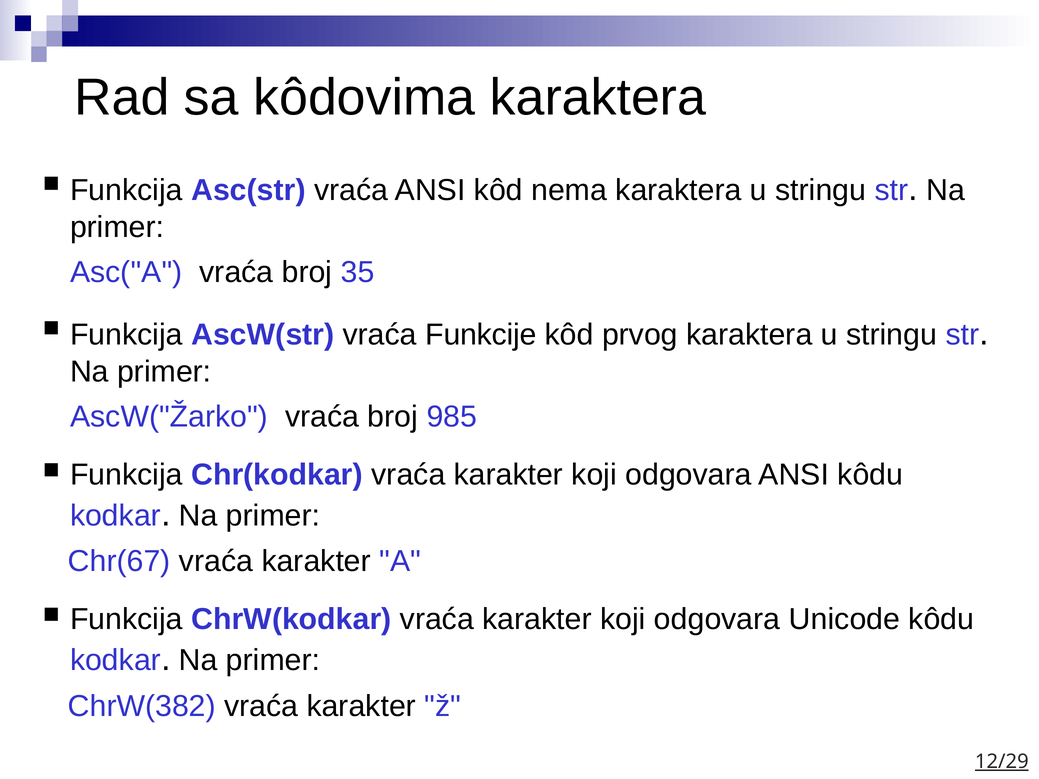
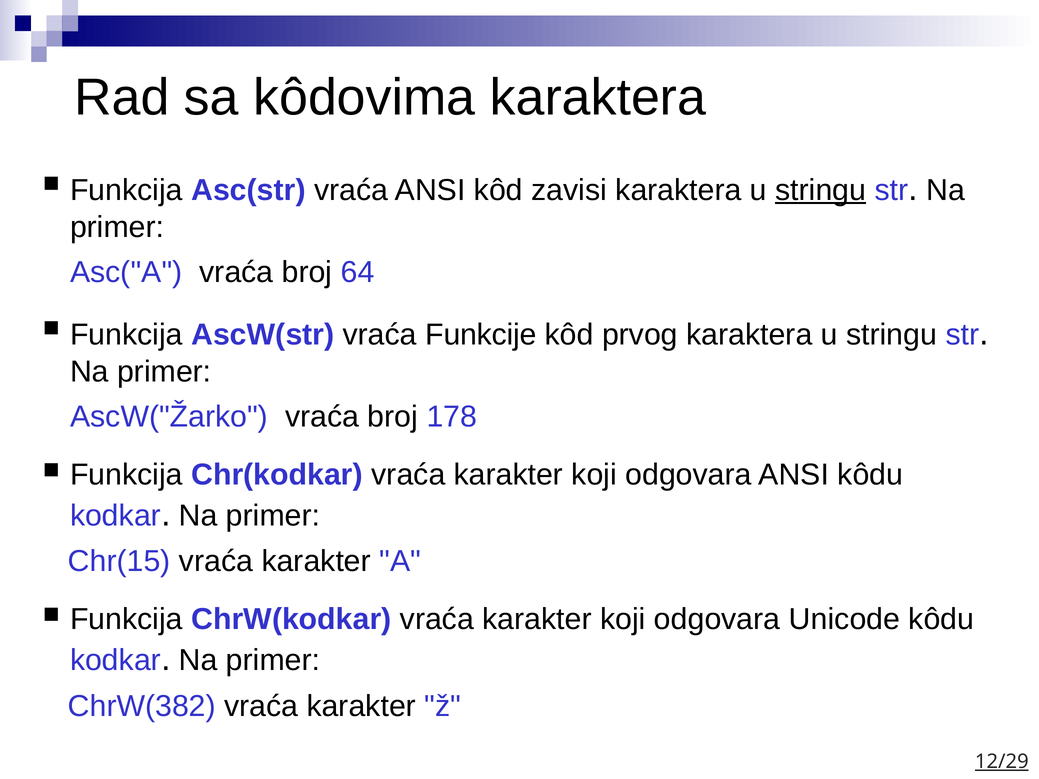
nema: nema -> zavisi
stringu at (821, 190) underline: none -> present
35: 35 -> 64
985: 985 -> 178
Chr(67: Chr(67 -> Chr(15
